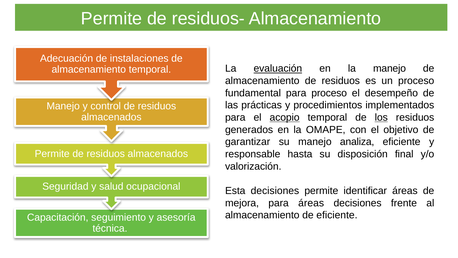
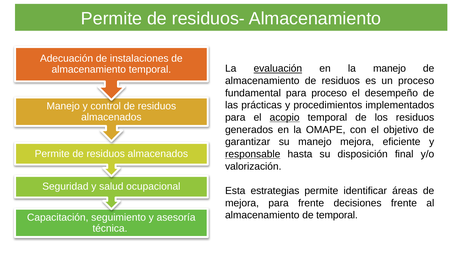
los underline: present -> none
manejo analiza: analiza -> mejora
responsable underline: none -> present
Esta decisiones: decisiones -> estrategias
para áreas: áreas -> frente
de eficiente: eficiente -> temporal
